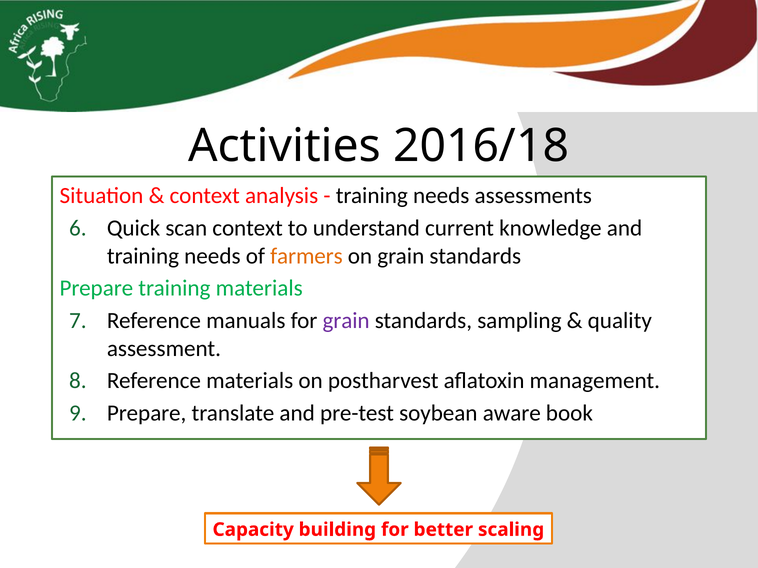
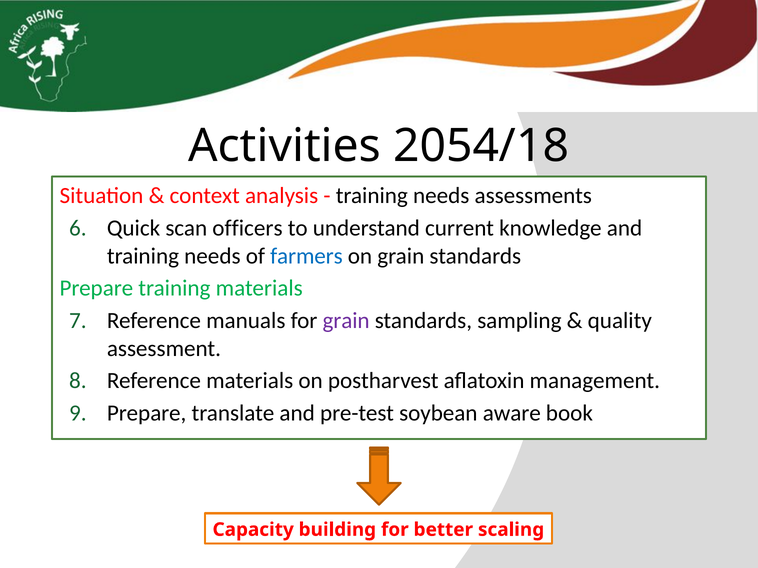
2016/18: 2016/18 -> 2054/18
scan context: context -> officers
farmers colour: orange -> blue
